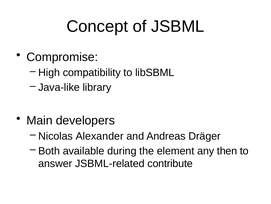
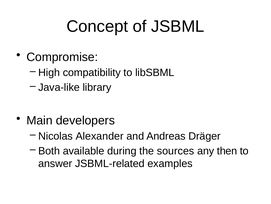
element: element -> sources
contribute: contribute -> examples
